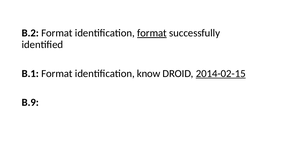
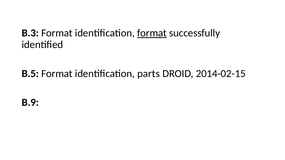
B.2: B.2 -> B.3
B.1: B.1 -> B.5
know: know -> parts
2014-02-15 underline: present -> none
